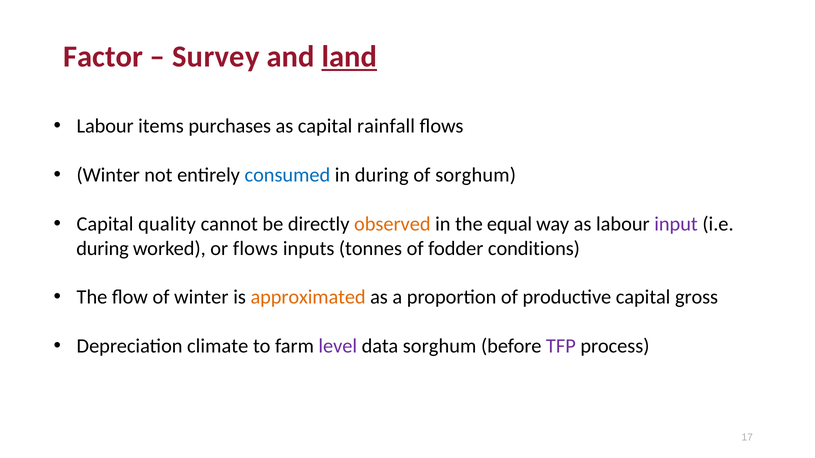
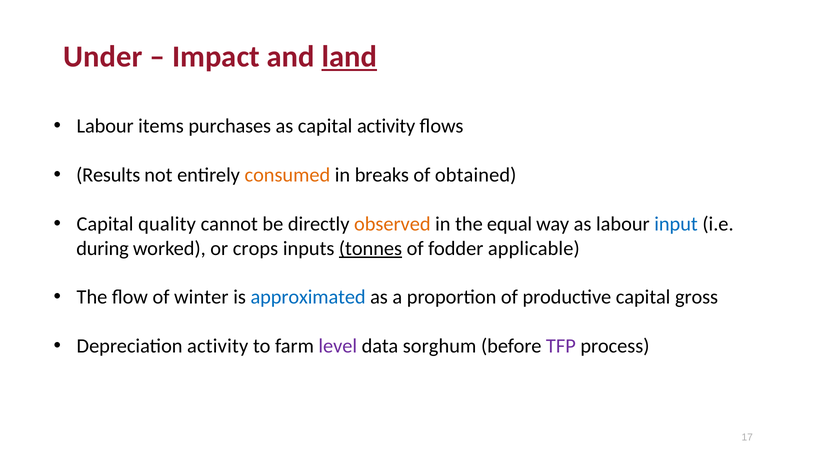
Factor: Factor -> Under
Survey: Survey -> Impact
capital rainfall: rainfall -> activity
Winter at (108, 175): Winter -> Results
consumed colour: blue -> orange
in during: during -> breaks
of sorghum: sorghum -> obtained
input colour: purple -> blue
or flows: flows -> crops
tonnes underline: none -> present
conditions: conditions -> applicable
approximated colour: orange -> blue
Depreciation climate: climate -> activity
